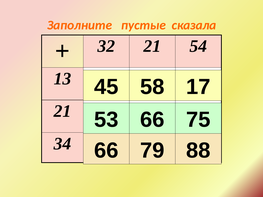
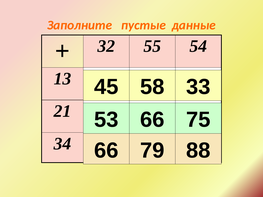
сказала: сказала -> данные
32 21: 21 -> 55
17: 17 -> 33
